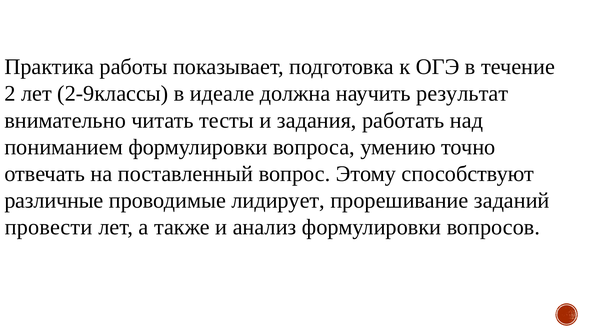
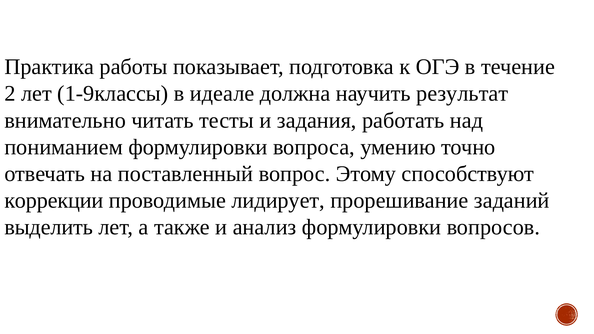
2-9классы: 2-9классы -> 1-9классы
различные: различные -> коррекции
провести: провести -> выделить
